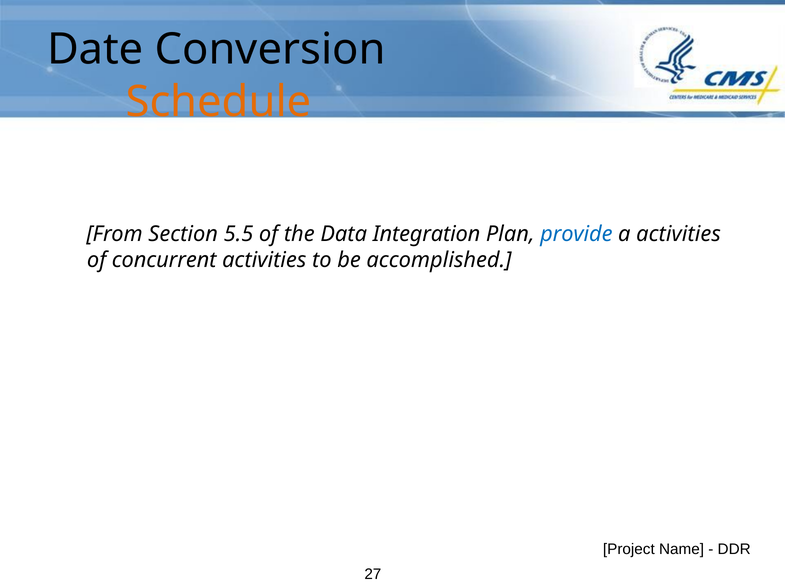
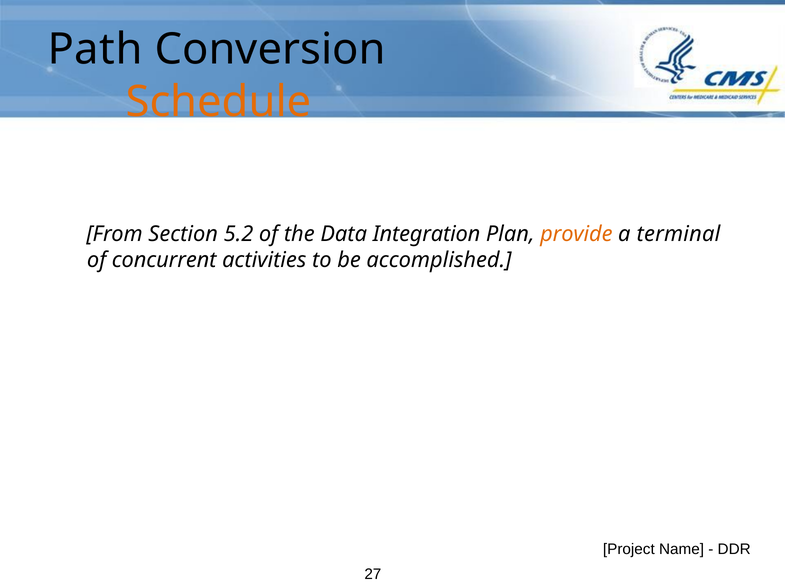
Date: Date -> Path
5.5: 5.5 -> 5.2
provide colour: blue -> orange
a activities: activities -> terminal
